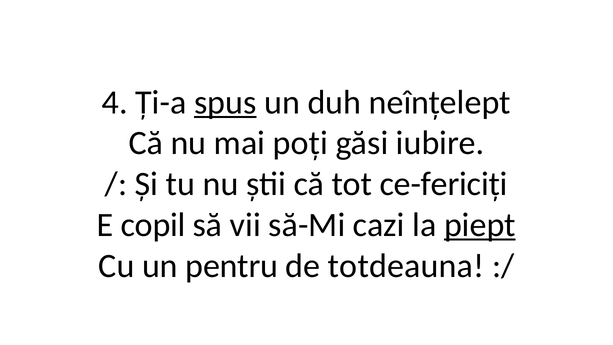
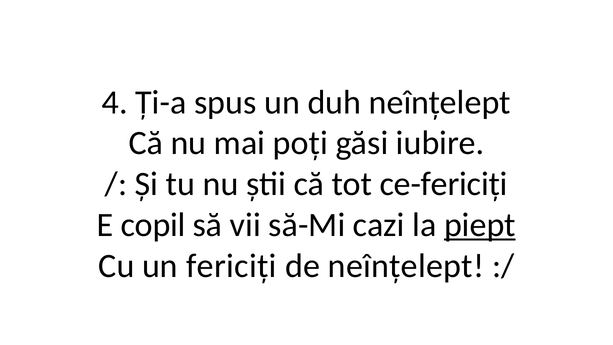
spus underline: present -> none
pentru: pentru -> fericiți
de totdeauna: totdeauna -> neînțelept
